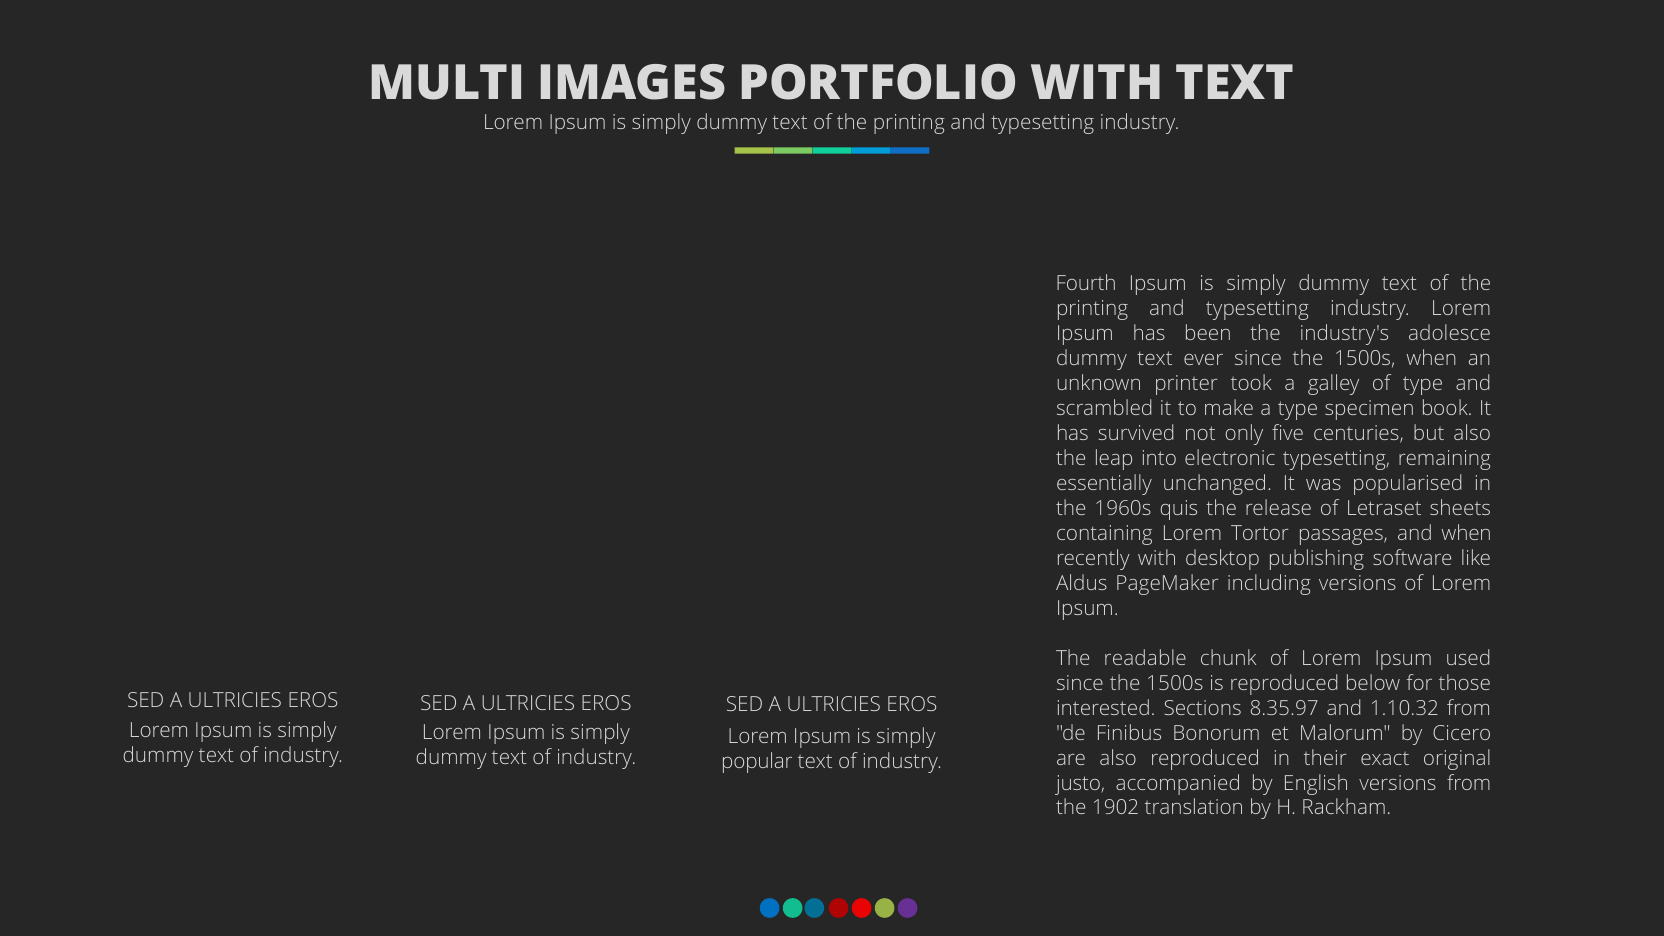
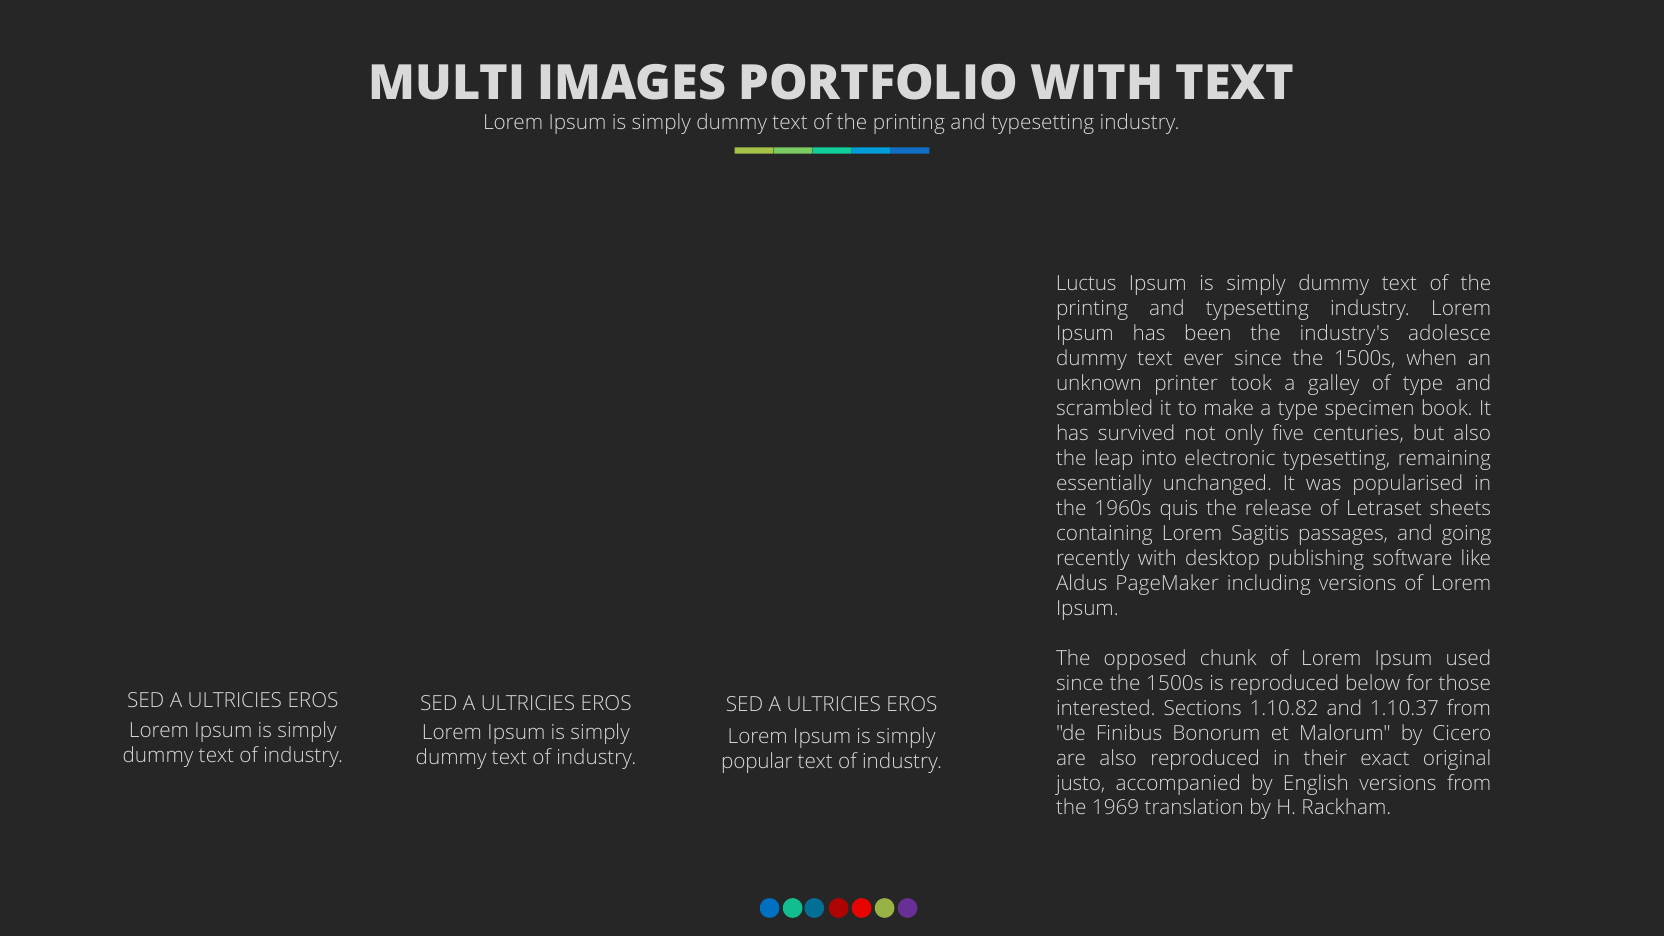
Fourth: Fourth -> Luctus
Tortor: Tortor -> Sagitis
and when: when -> going
readable: readable -> opposed
8.35.97: 8.35.97 -> 1.10.82
1.10.32: 1.10.32 -> 1.10.37
1902: 1902 -> 1969
